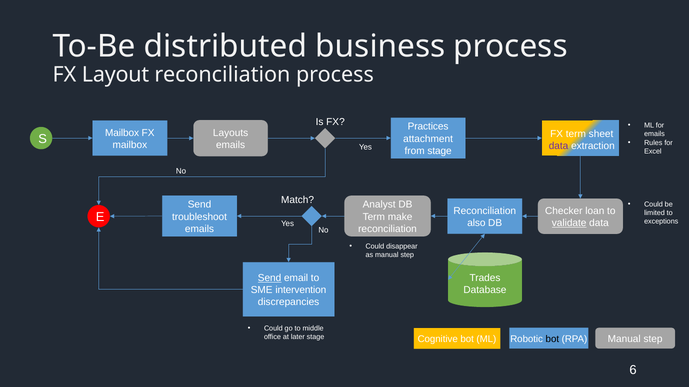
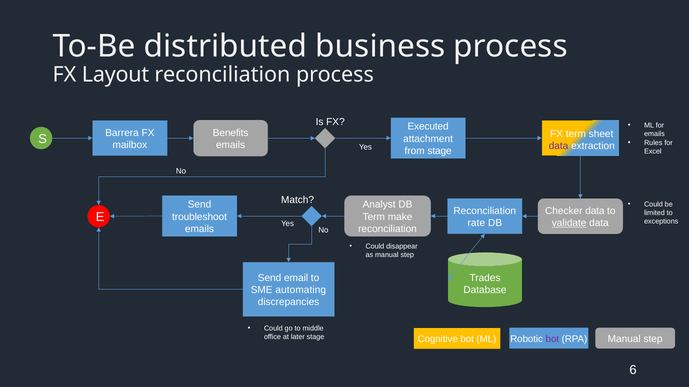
Practices: Practices -> Executed
Mailbox at (122, 133): Mailbox -> Barrera
Layouts: Layouts -> Benefits
Checker loan: loan -> data
also: also -> rate
Send at (270, 278) underline: present -> none
intervention: intervention -> automating
bot at (552, 339) colour: black -> purple
